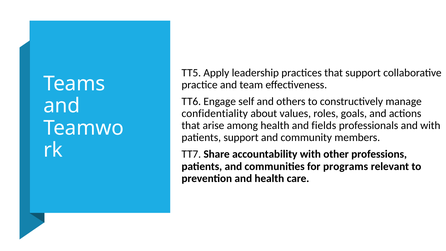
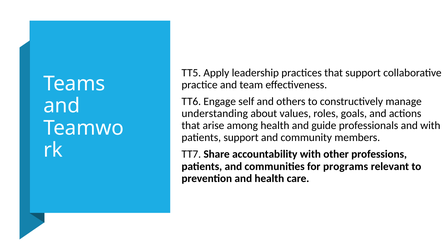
confidentiality: confidentiality -> understanding
fields: fields -> guide
